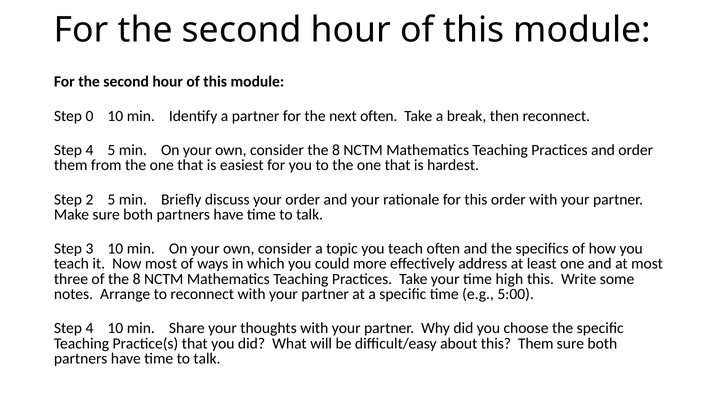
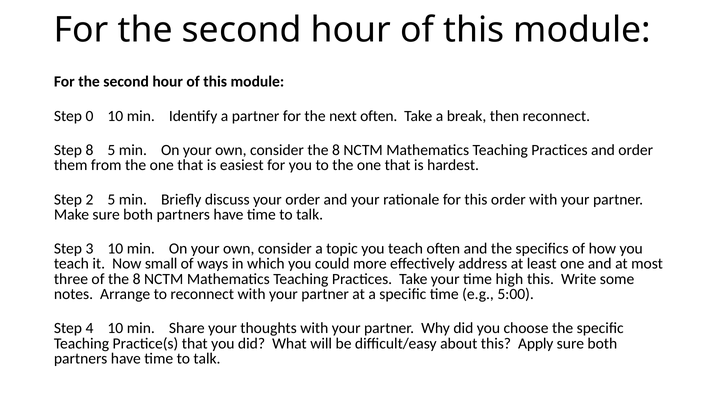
4 at (89, 150): 4 -> 8
Now most: most -> small
this Them: Them -> Apply
